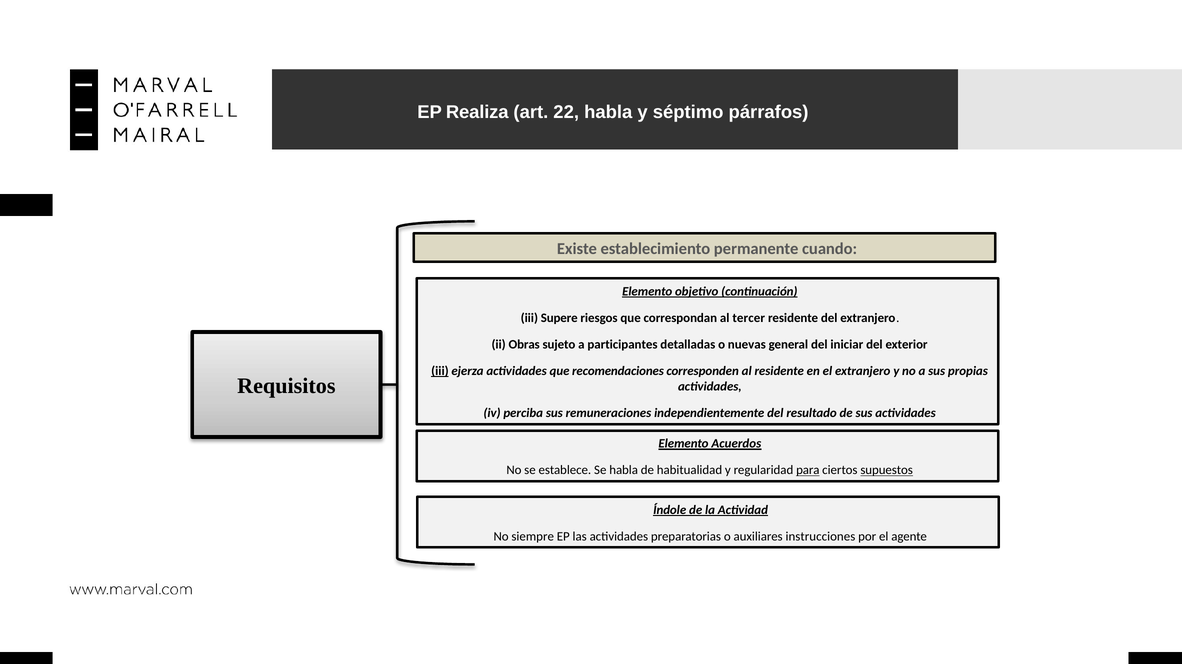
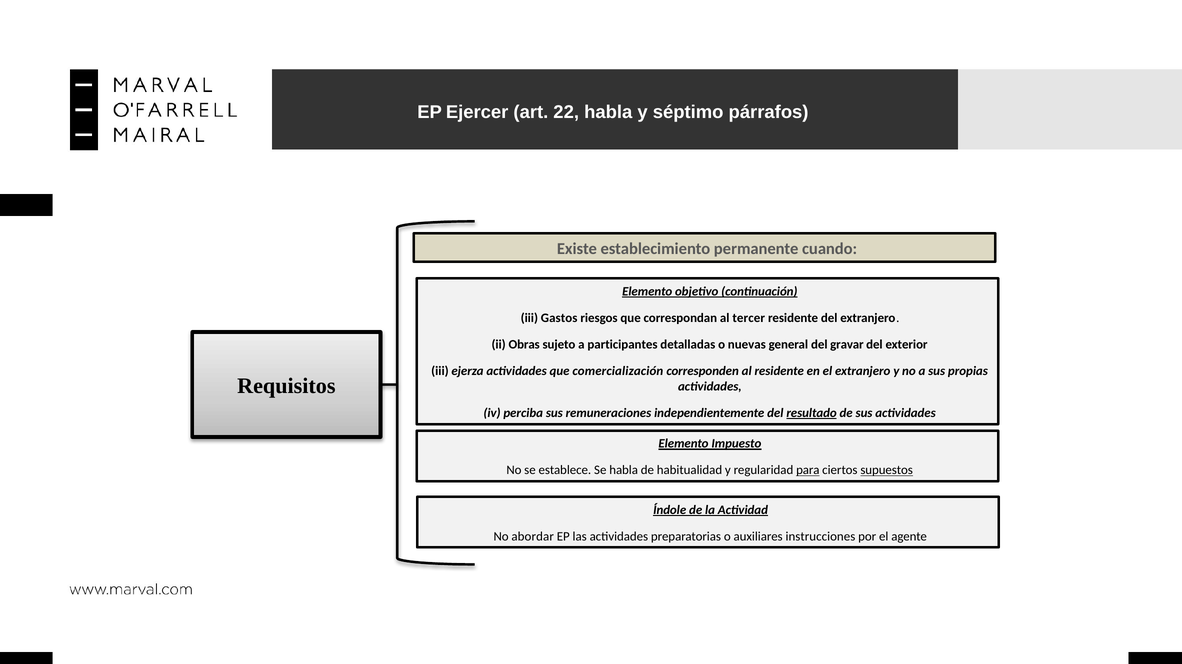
Realiza: Realiza -> Ejercer
Supere: Supere -> Gastos
iniciar: iniciar -> gravar
iii at (440, 371) underline: present -> none
recomendaciones: recomendaciones -> comercialización
resultado underline: none -> present
Acuerdos: Acuerdos -> Impuesto
siempre: siempre -> abordar
